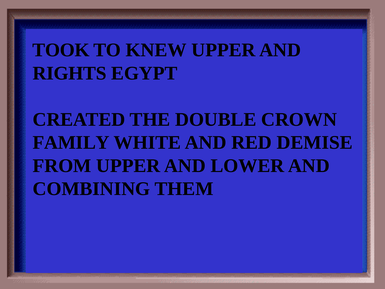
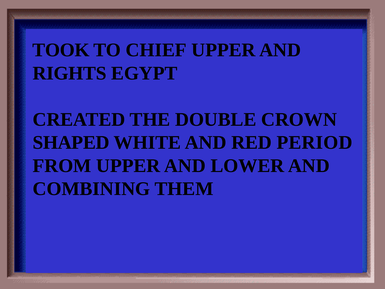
KNEW: KNEW -> CHIEF
FAMILY: FAMILY -> SHAPED
DEMISE: DEMISE -> PERIOD
